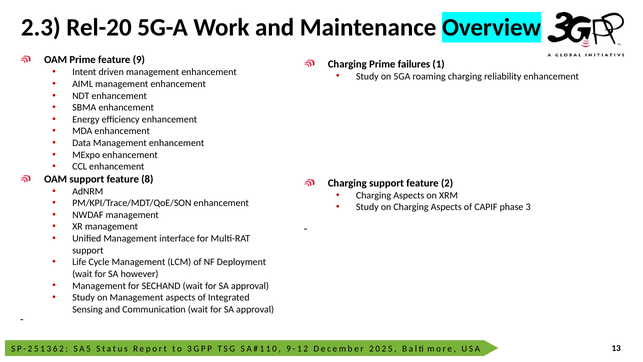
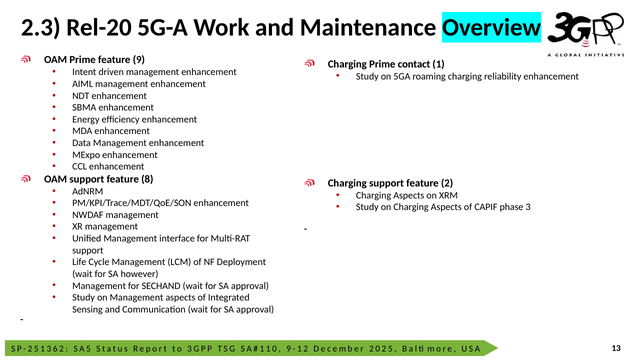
failures: failures -> contact
